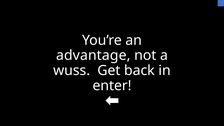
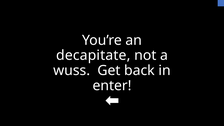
advantage: advantage -> decapitate
